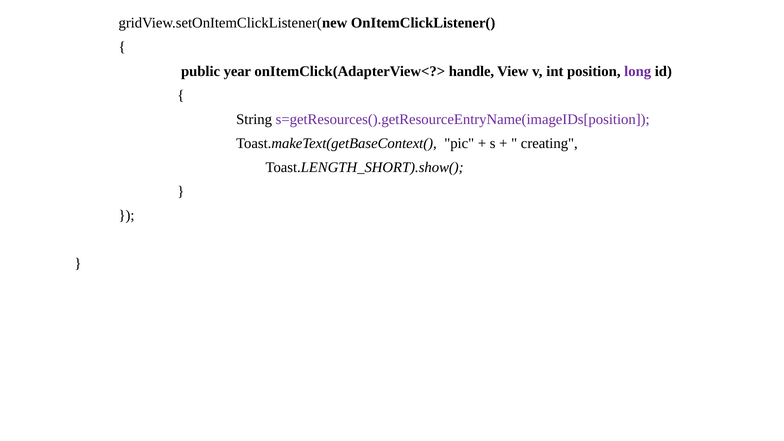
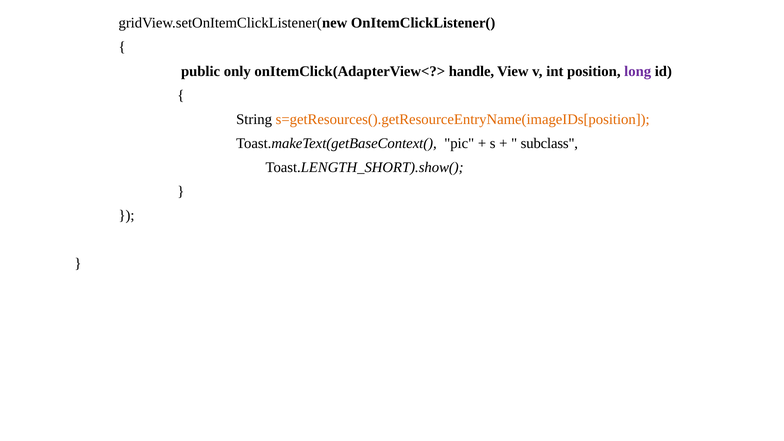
year: year -> only
s=getResources().getResourceEntryName(imageIDs[position colour: purple -> orange
creating: creating -> subclass
